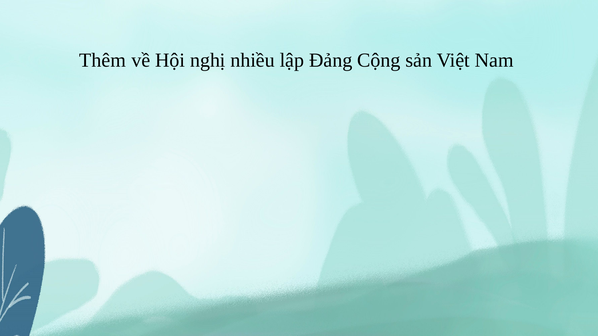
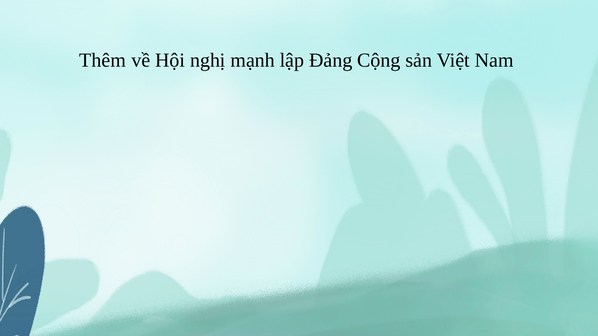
nhiều: nhiều -> mạnh
